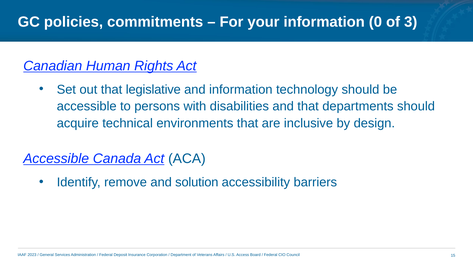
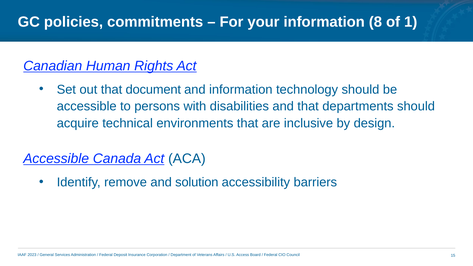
0: 0 -> 8
3: 3 -> 1
legislative: legislative -> document
